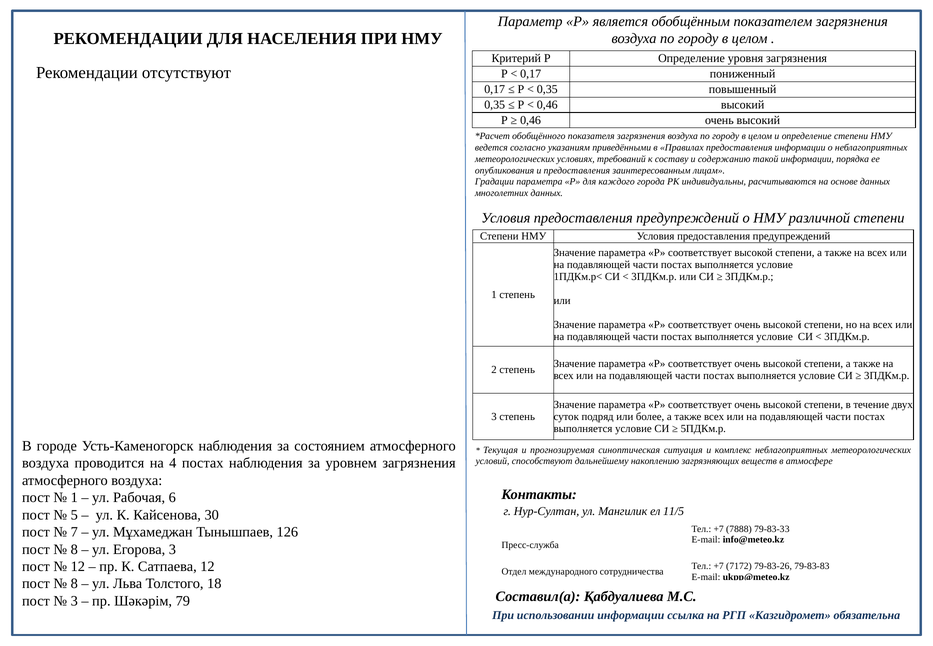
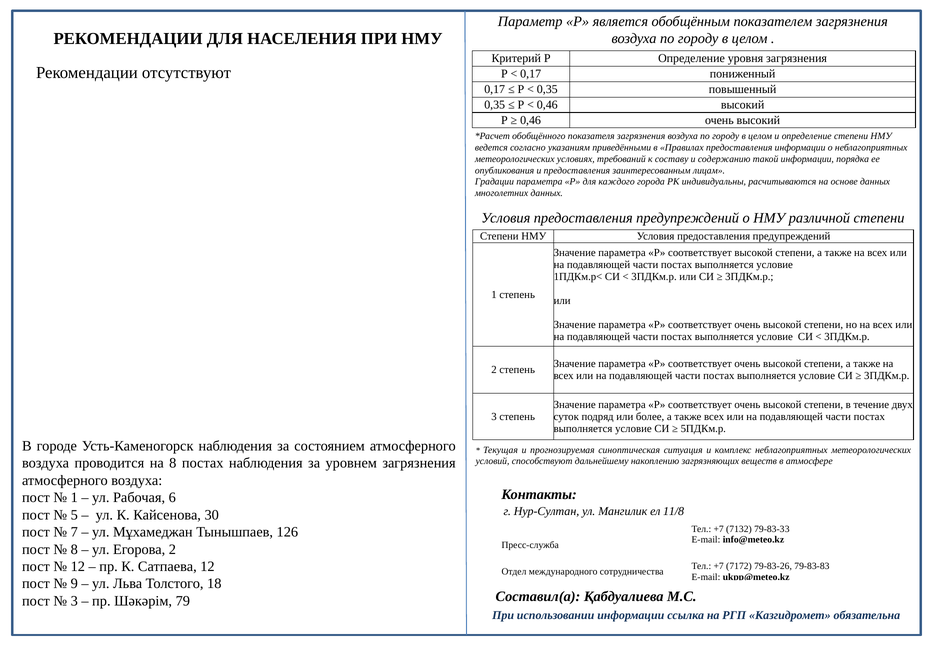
на 4: 4 -> 8
11/5: 11/5 -> 11/8
7888: 7888 -> 7132
Егорова 3: 3 -> 2
8 at (74, 584): 8 -> 9
